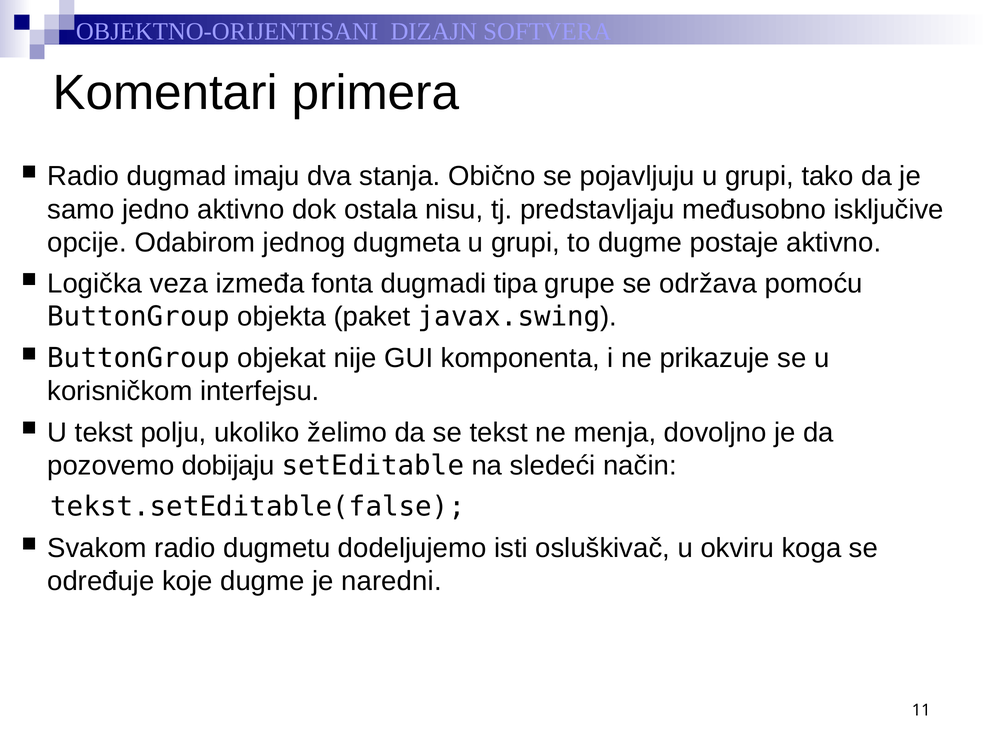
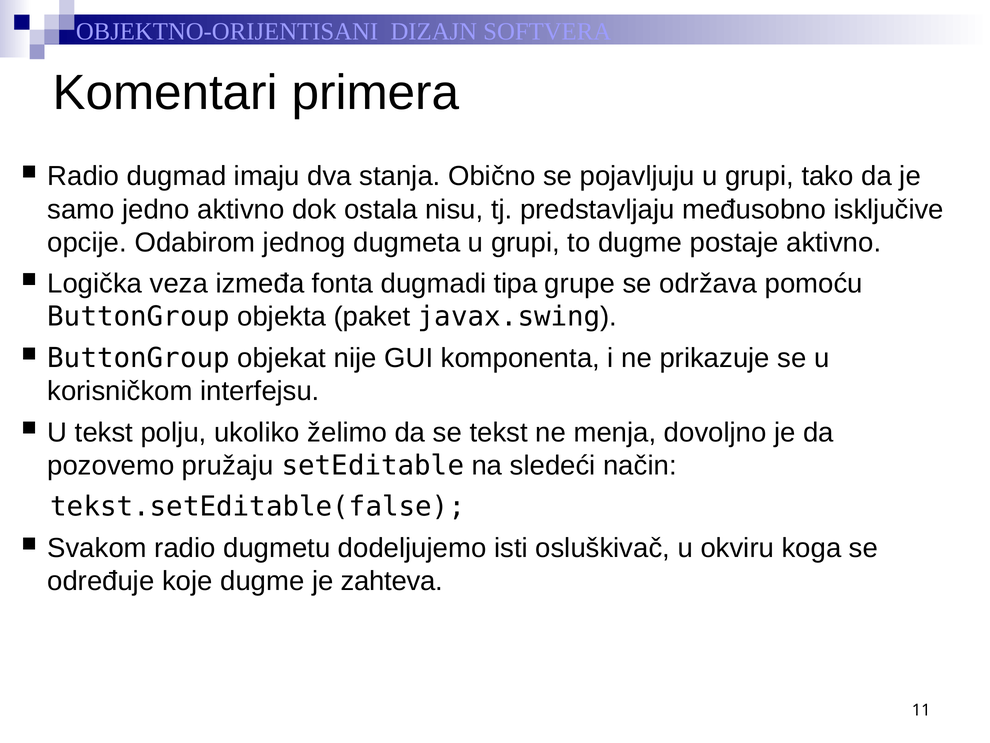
dobijaju: dobijaju -> pružaju
naredni: naredni -> zahteva
